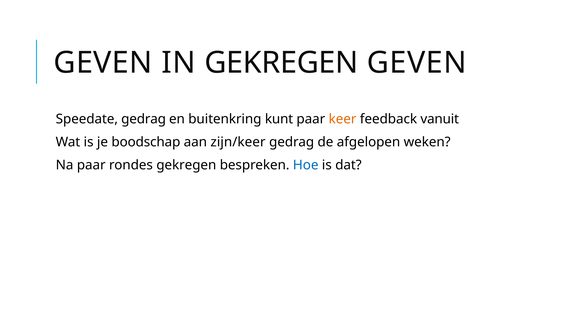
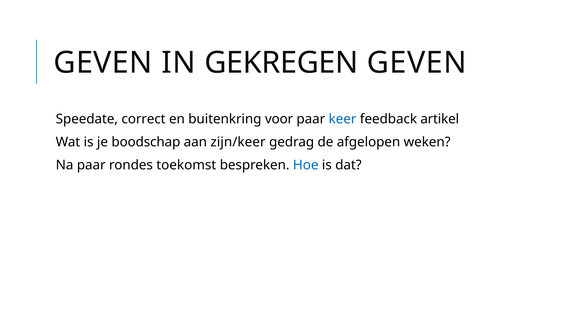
Speedate gedrag: gedrag -> correct
kunt: kunt -> voor
keer colour: orange -> blue
vanuit: vanuit -> artikel
rondes gekregen: gekregen -> toekomst
